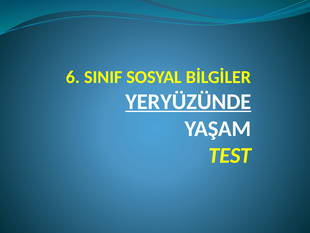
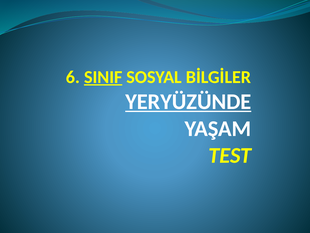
SINIF underline: none -> present
